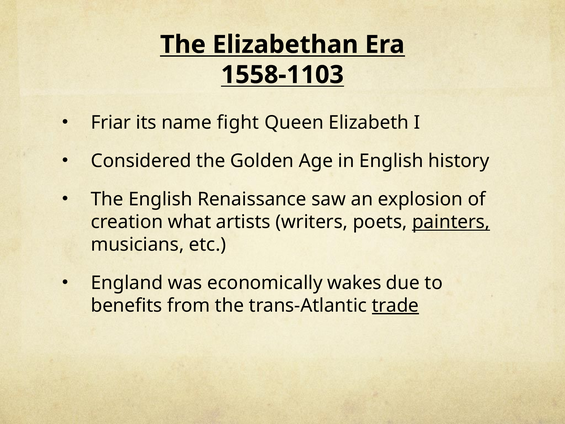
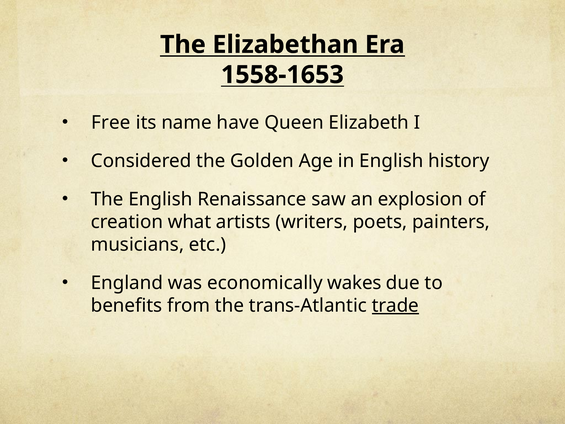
1558-1103: 1558-1103 -> 1558-1653
Friar: Friar -> Free
fight: fight -> have
painters underline: present -> none
